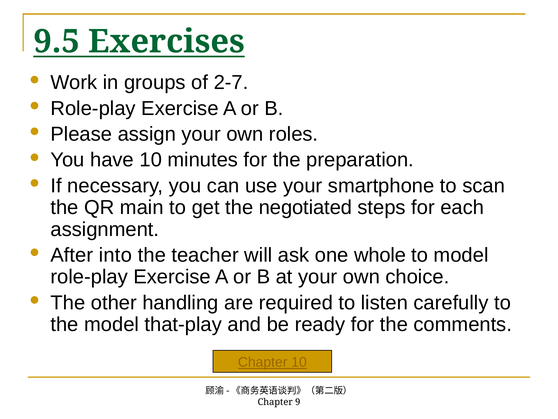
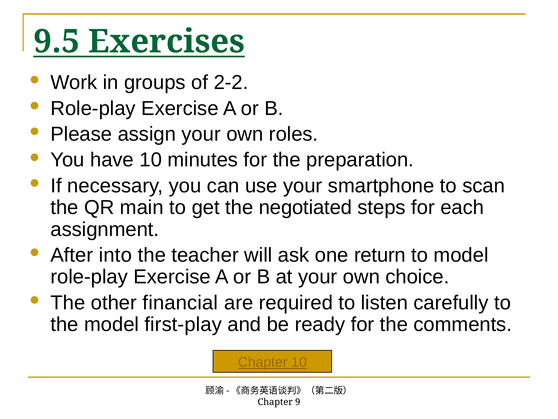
2-7: 2-7 -> 2-2
whole: whole -> return
handling: handling -> financial
that-play: that-play -> first-play
